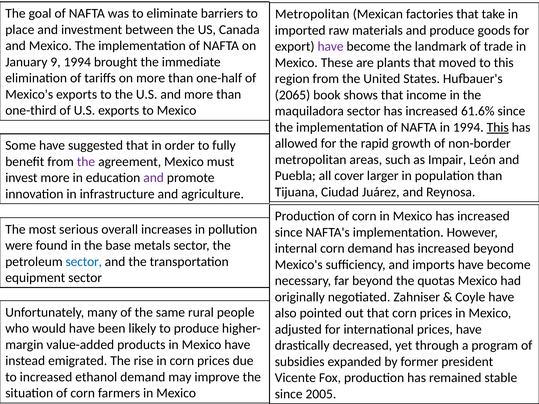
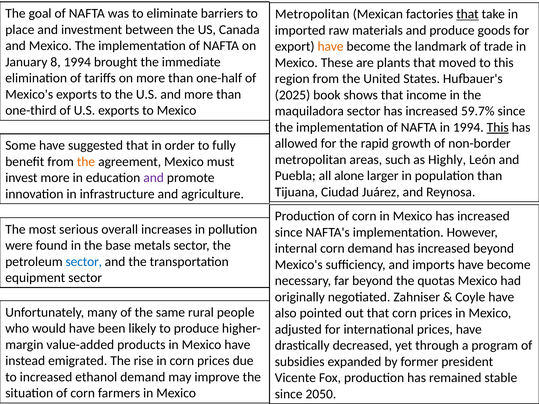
that at (467, 14) underline: none -> present
have at (331, 47) colour: purple -> orange
9: 9 -> 8
2065: 2065 -> 2025
61.6%: 61.6% -> 59.7%
Impair: Impair -> Highly
the at (86, 162) colour: purple -> orange
cover: cover -> alone
2005: 2005 -> 2050
